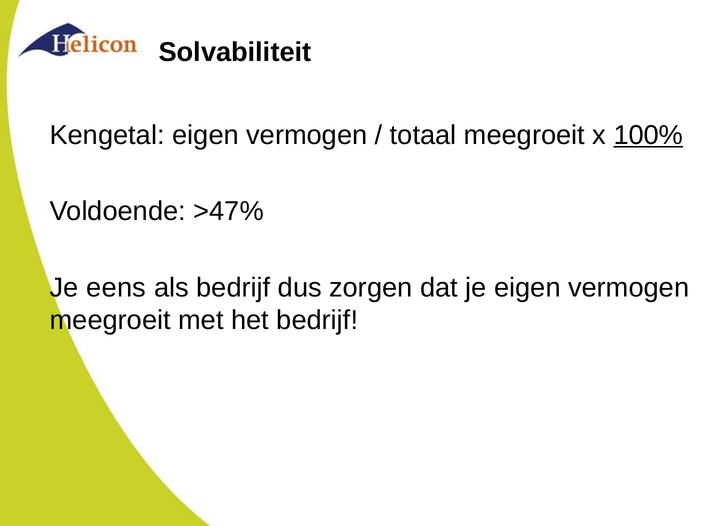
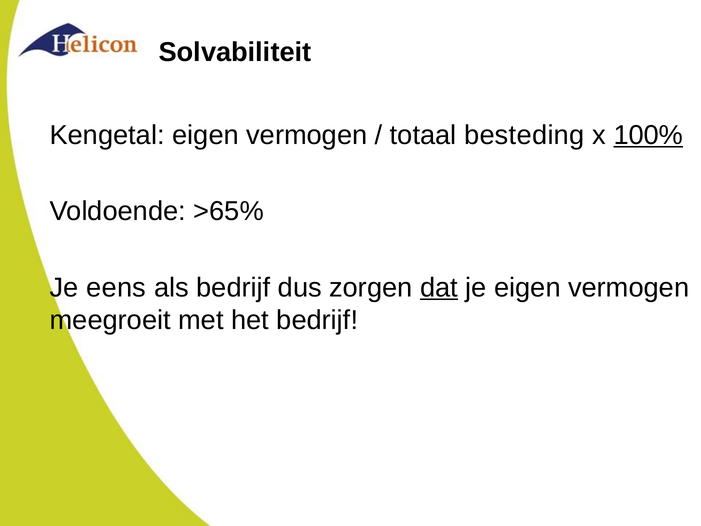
totaal meegroeit: meegroeit -> besteding
>47%: >47% -> >65%
dat underline: none -> present
